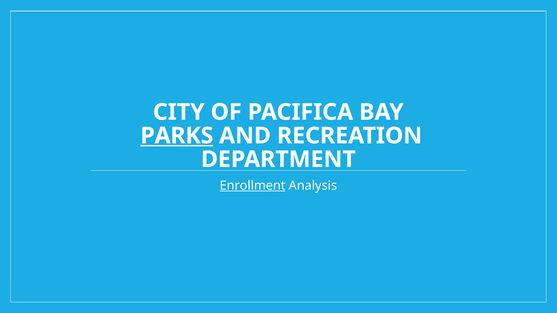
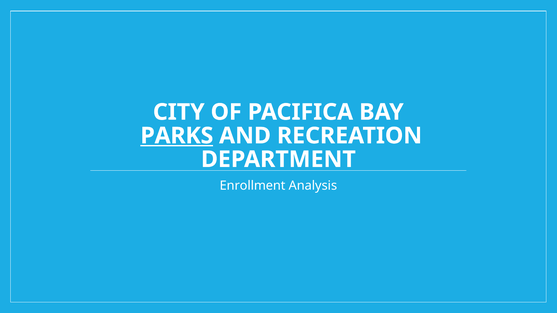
Enrollment underline: present -> none
